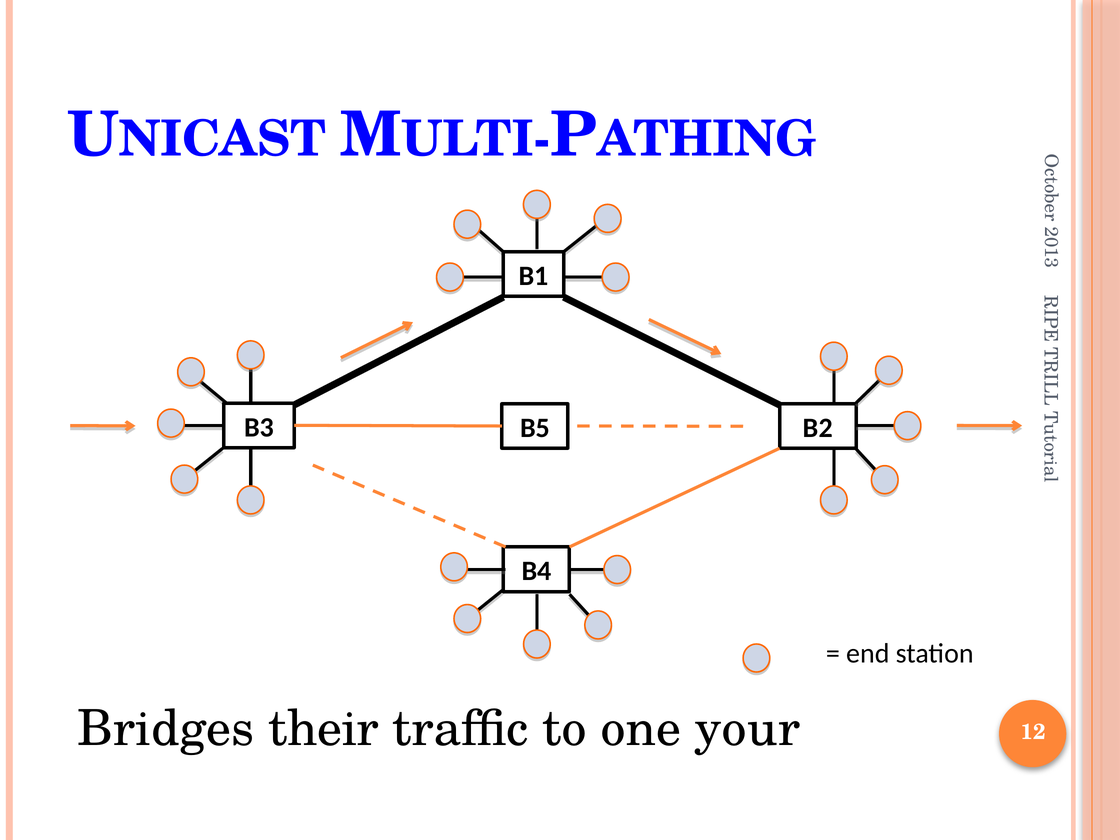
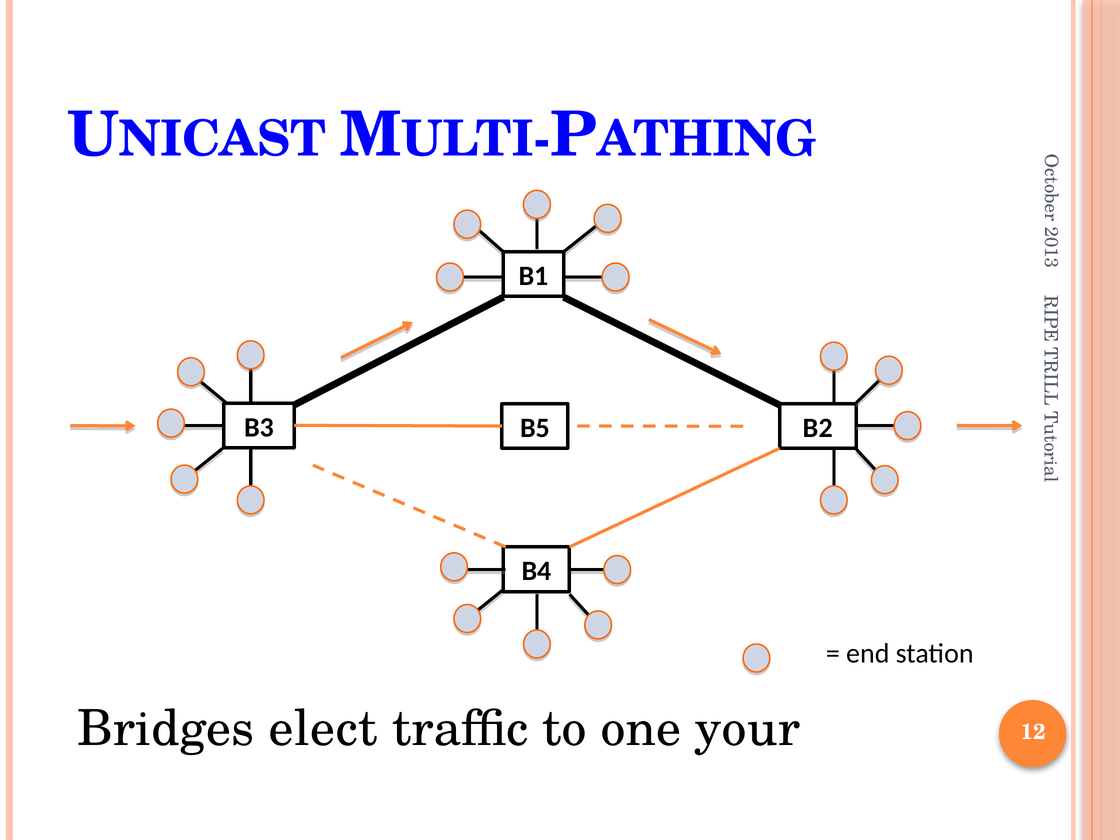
their: their -> elect
